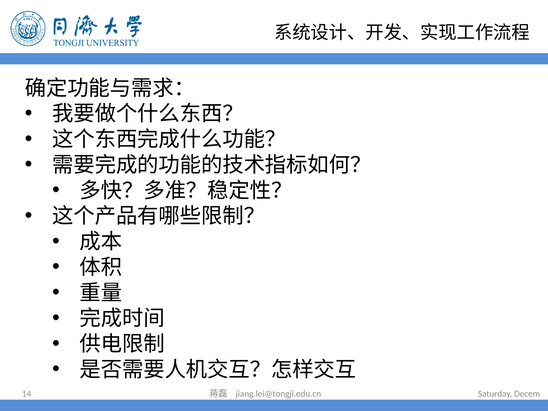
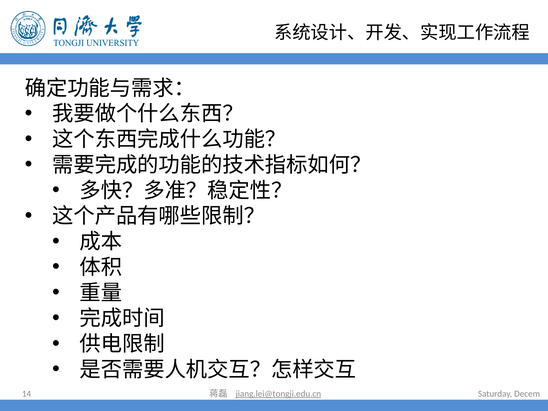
jiang.lei@tongji.edu.cn underline: none -> present
